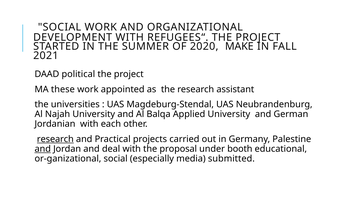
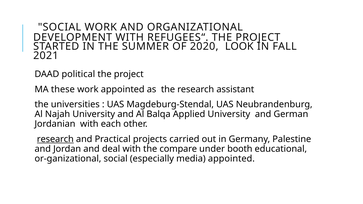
MAKE: MAKE -> LOOK
and at (43, 149) underline: present -> none
proposal: proposal -> compare
media submitted: submitted -> appointed
